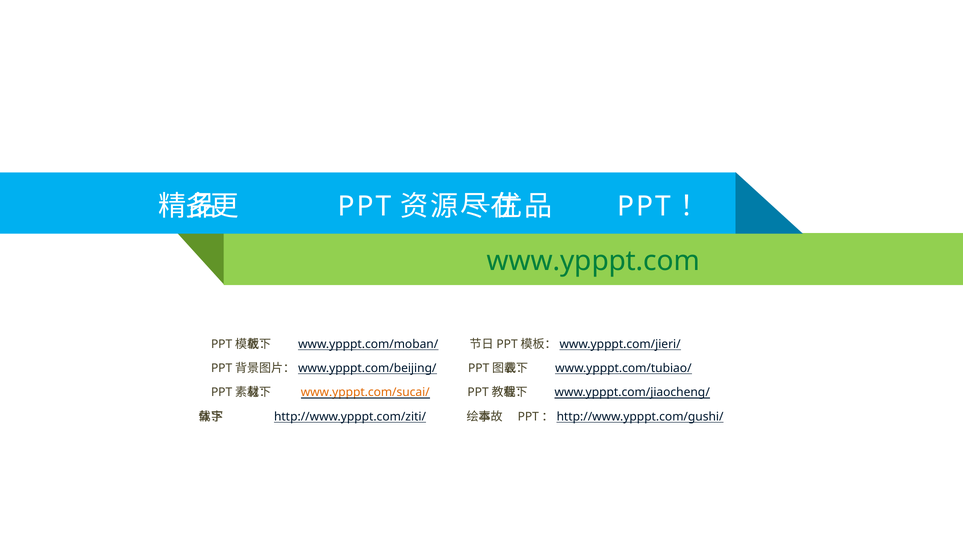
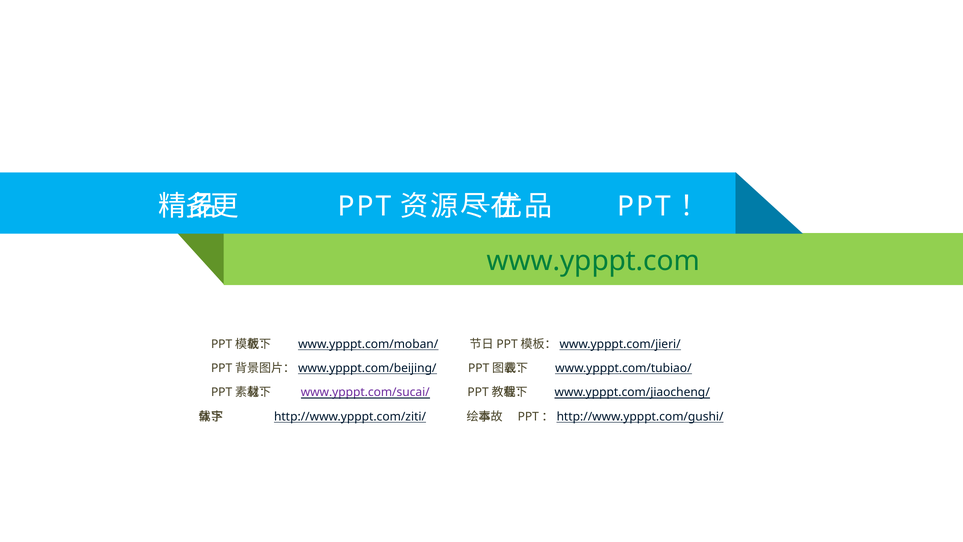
www.ypppt.com/sucai/ colour: orange -> purple
